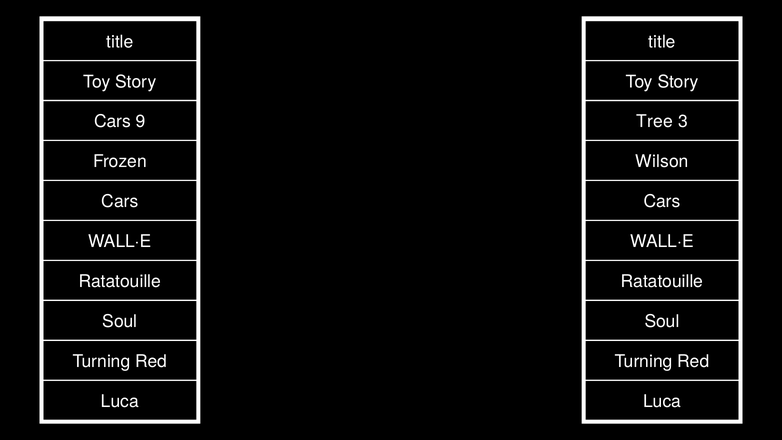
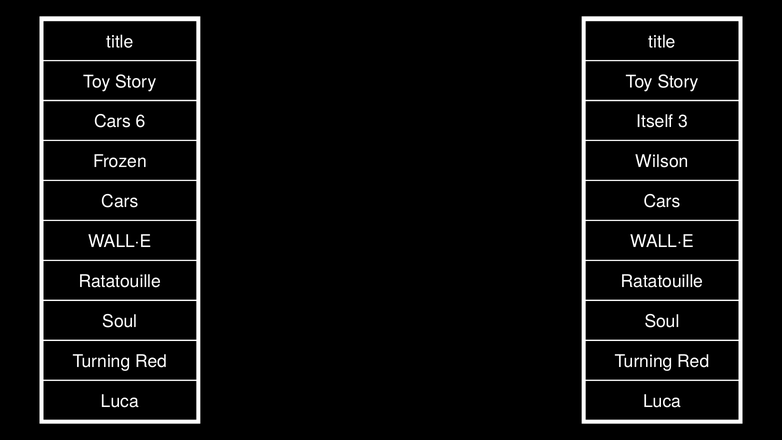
9: 9 -> 6
Tree: Tree -> Itself
